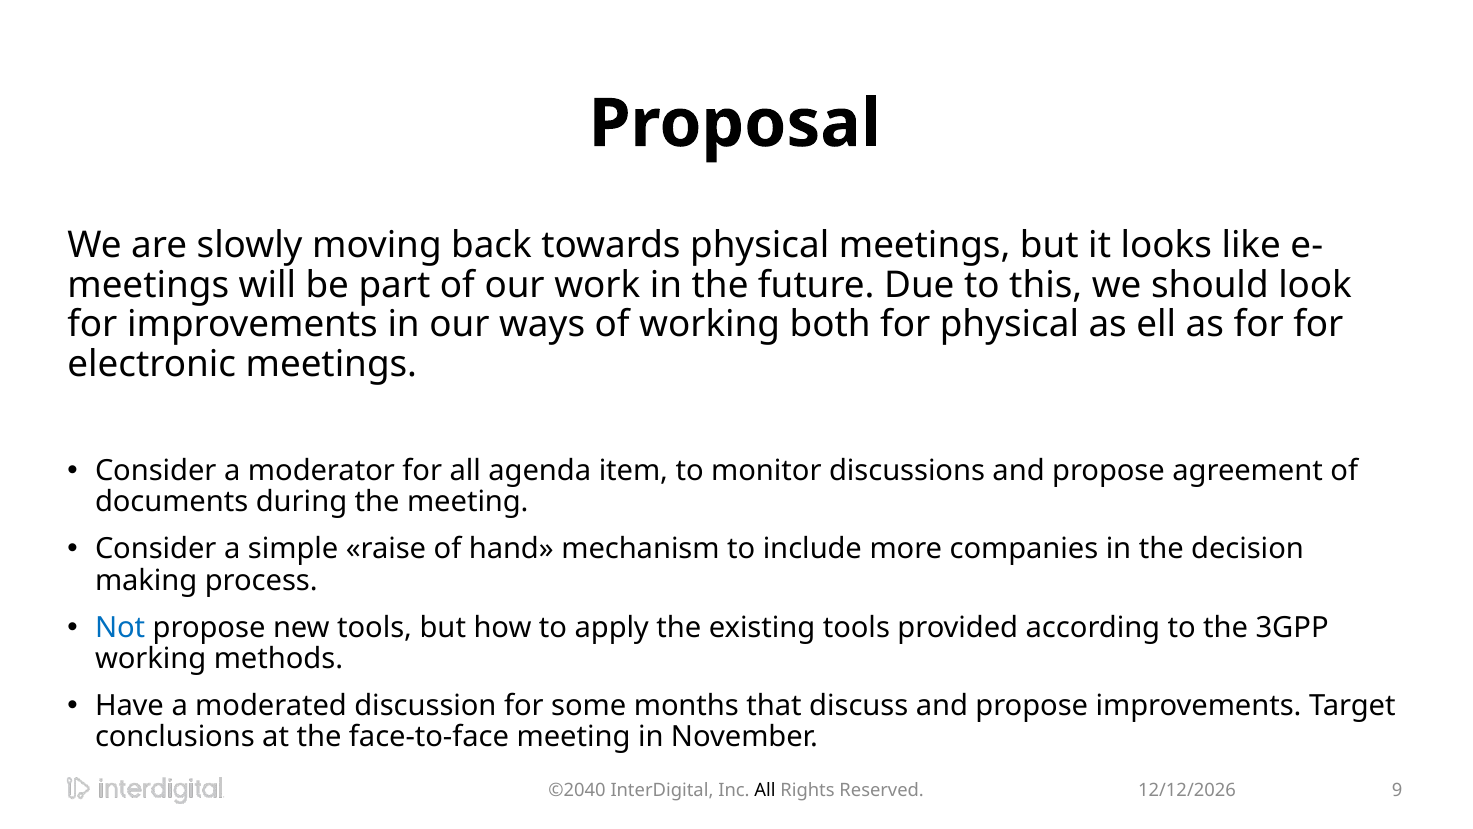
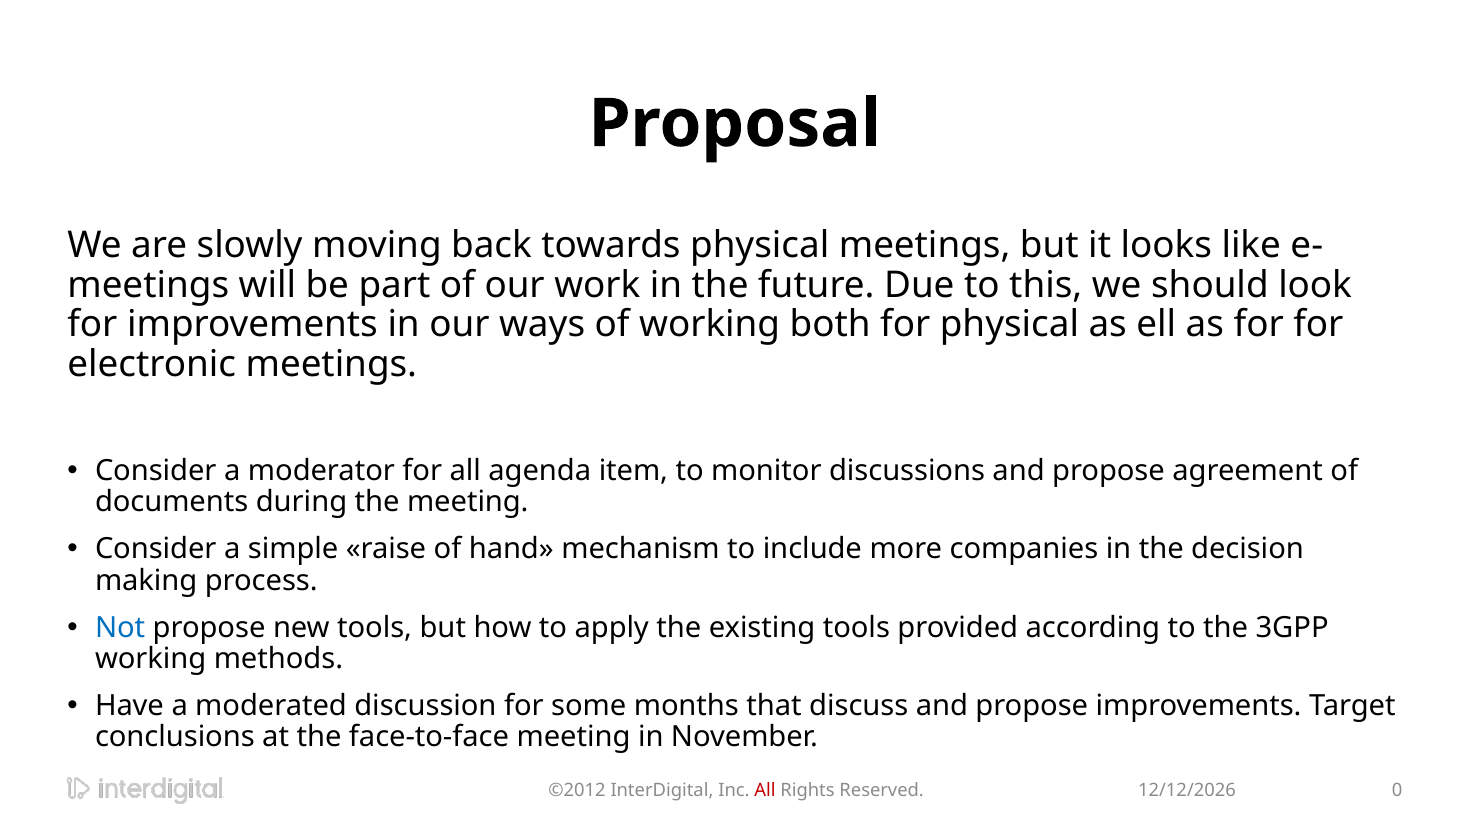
©2040: ©2040 -> ©2012
All at (765, 790) colour: black -> red
9: 9 -> 0
